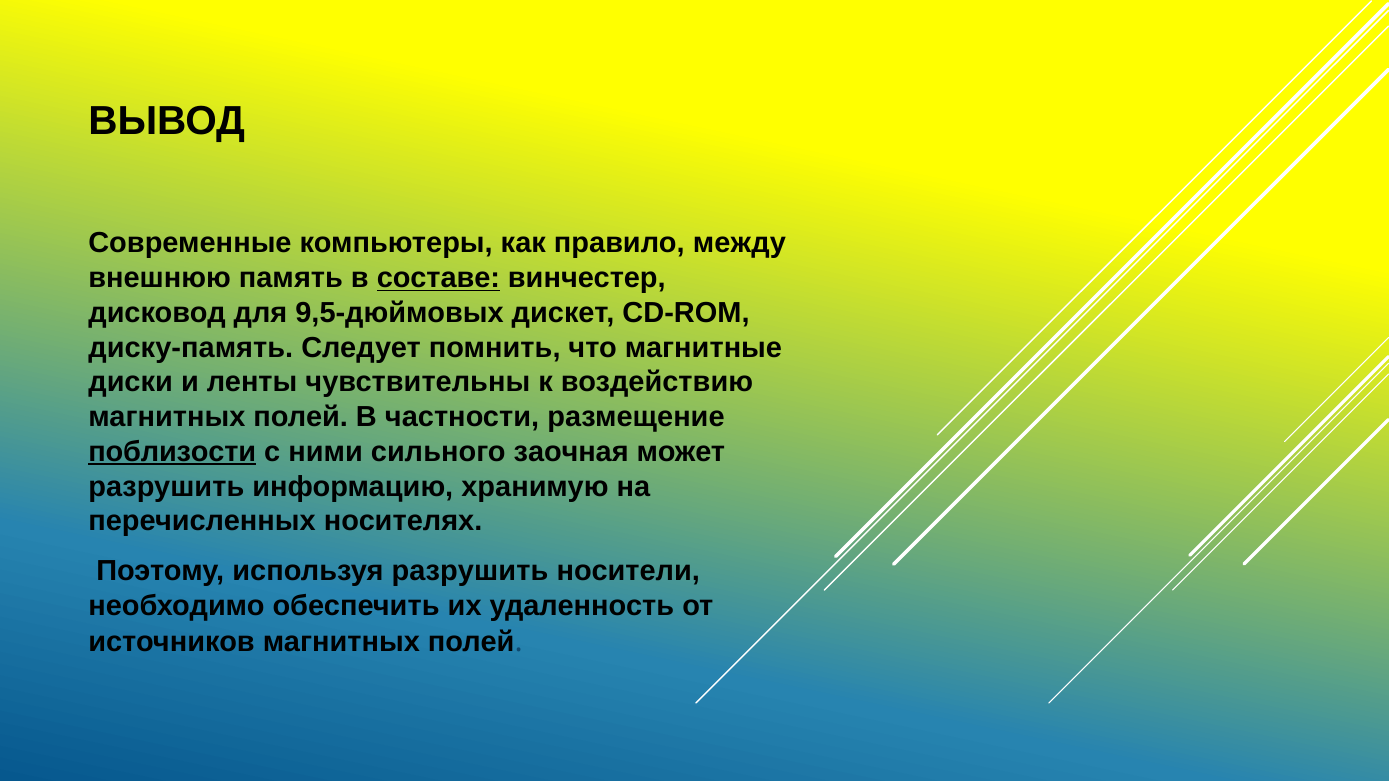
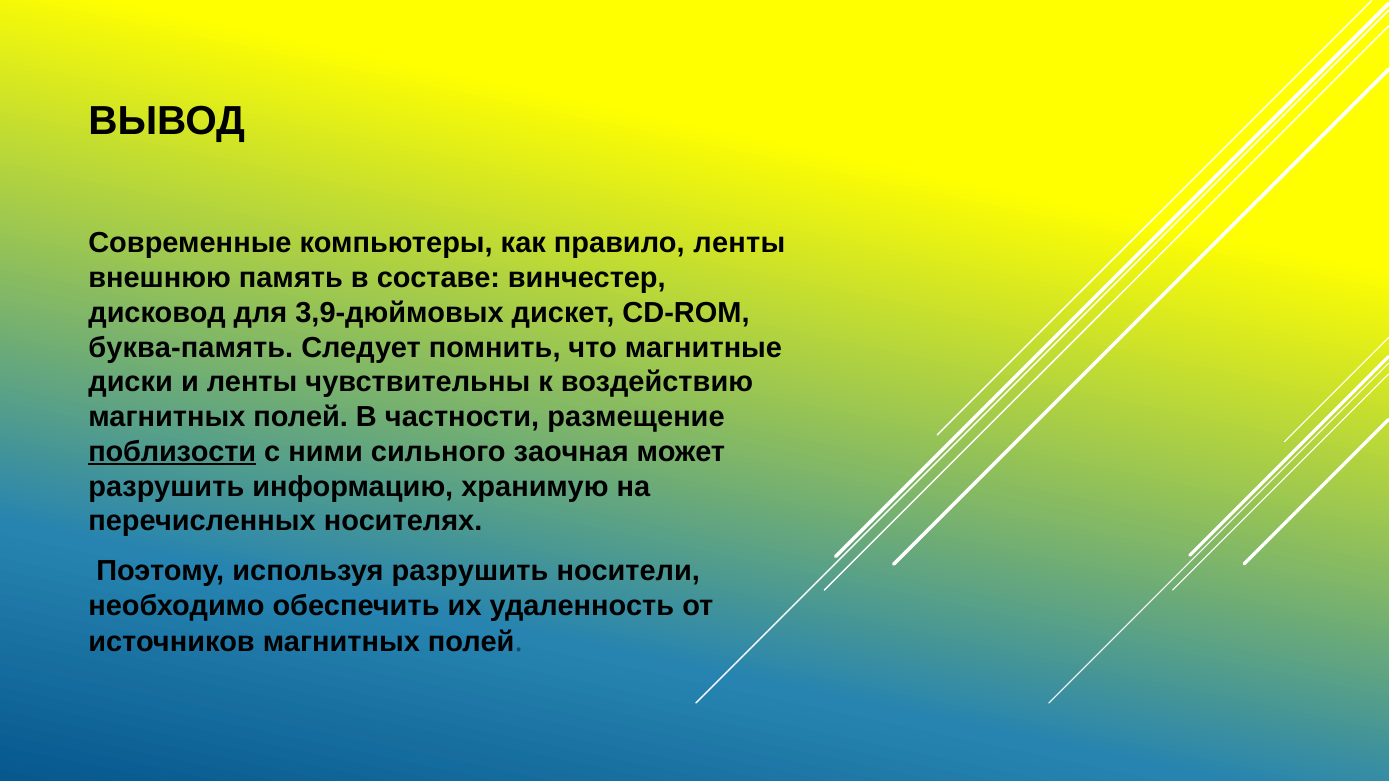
правило между: между -> ленты
составе underline: present -> none
9,5-дюймовых: 9,5-дюймовых -> 3,9-дюймовых
диску-память: диску-память -> буква-память
